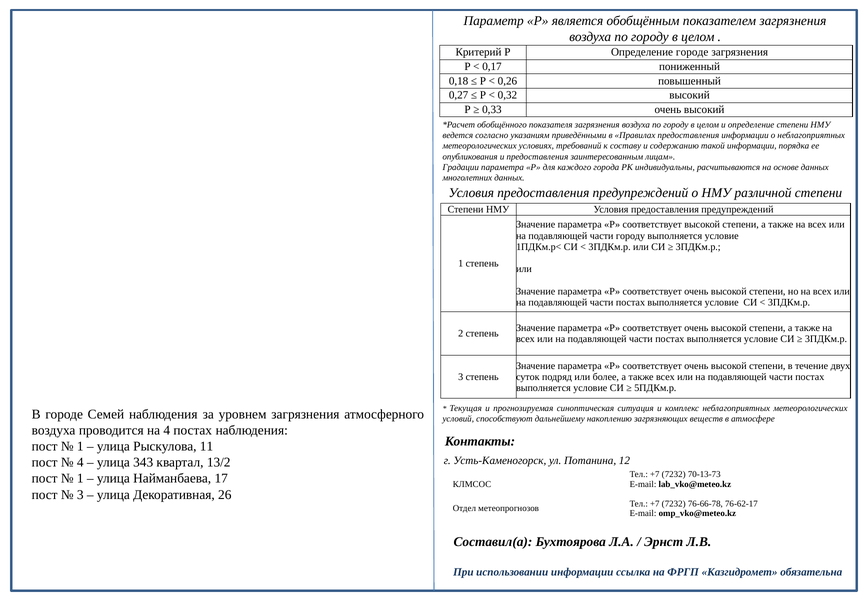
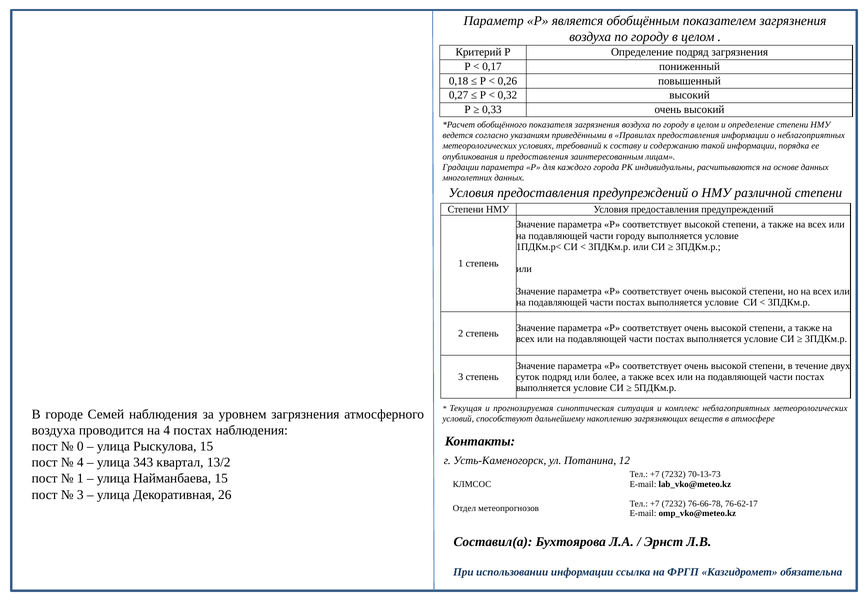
Определение городе: городе -> подряд
1 at (80, 446): 1 -> 0
Рыскулова 11: 11 -> 15
Найманбаева 17: 17 -> 15
